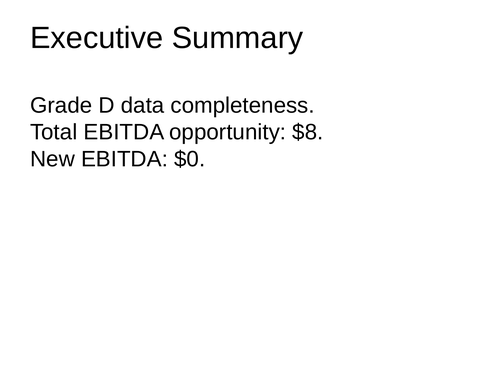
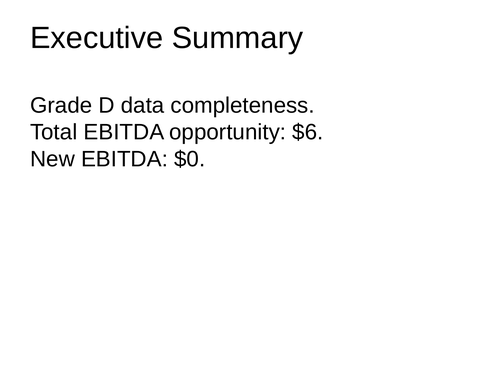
$8: $8 -> $6
